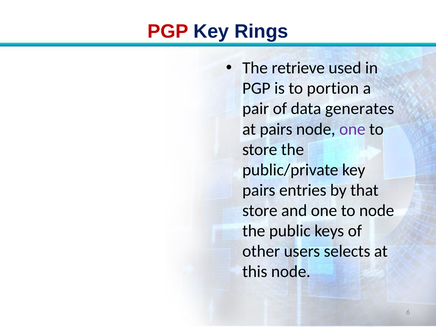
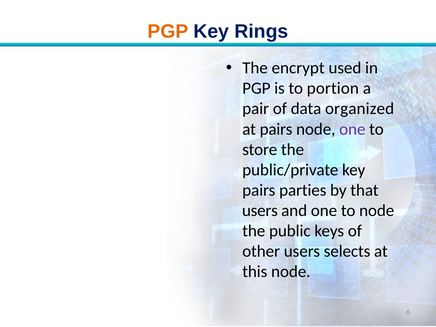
PGP at (168, 32) colour: red -> orange
retrieve: retrieve -> encrypt
generates: generates -> organized
entries: entries -> parties
store at (260, 211): store -> users
